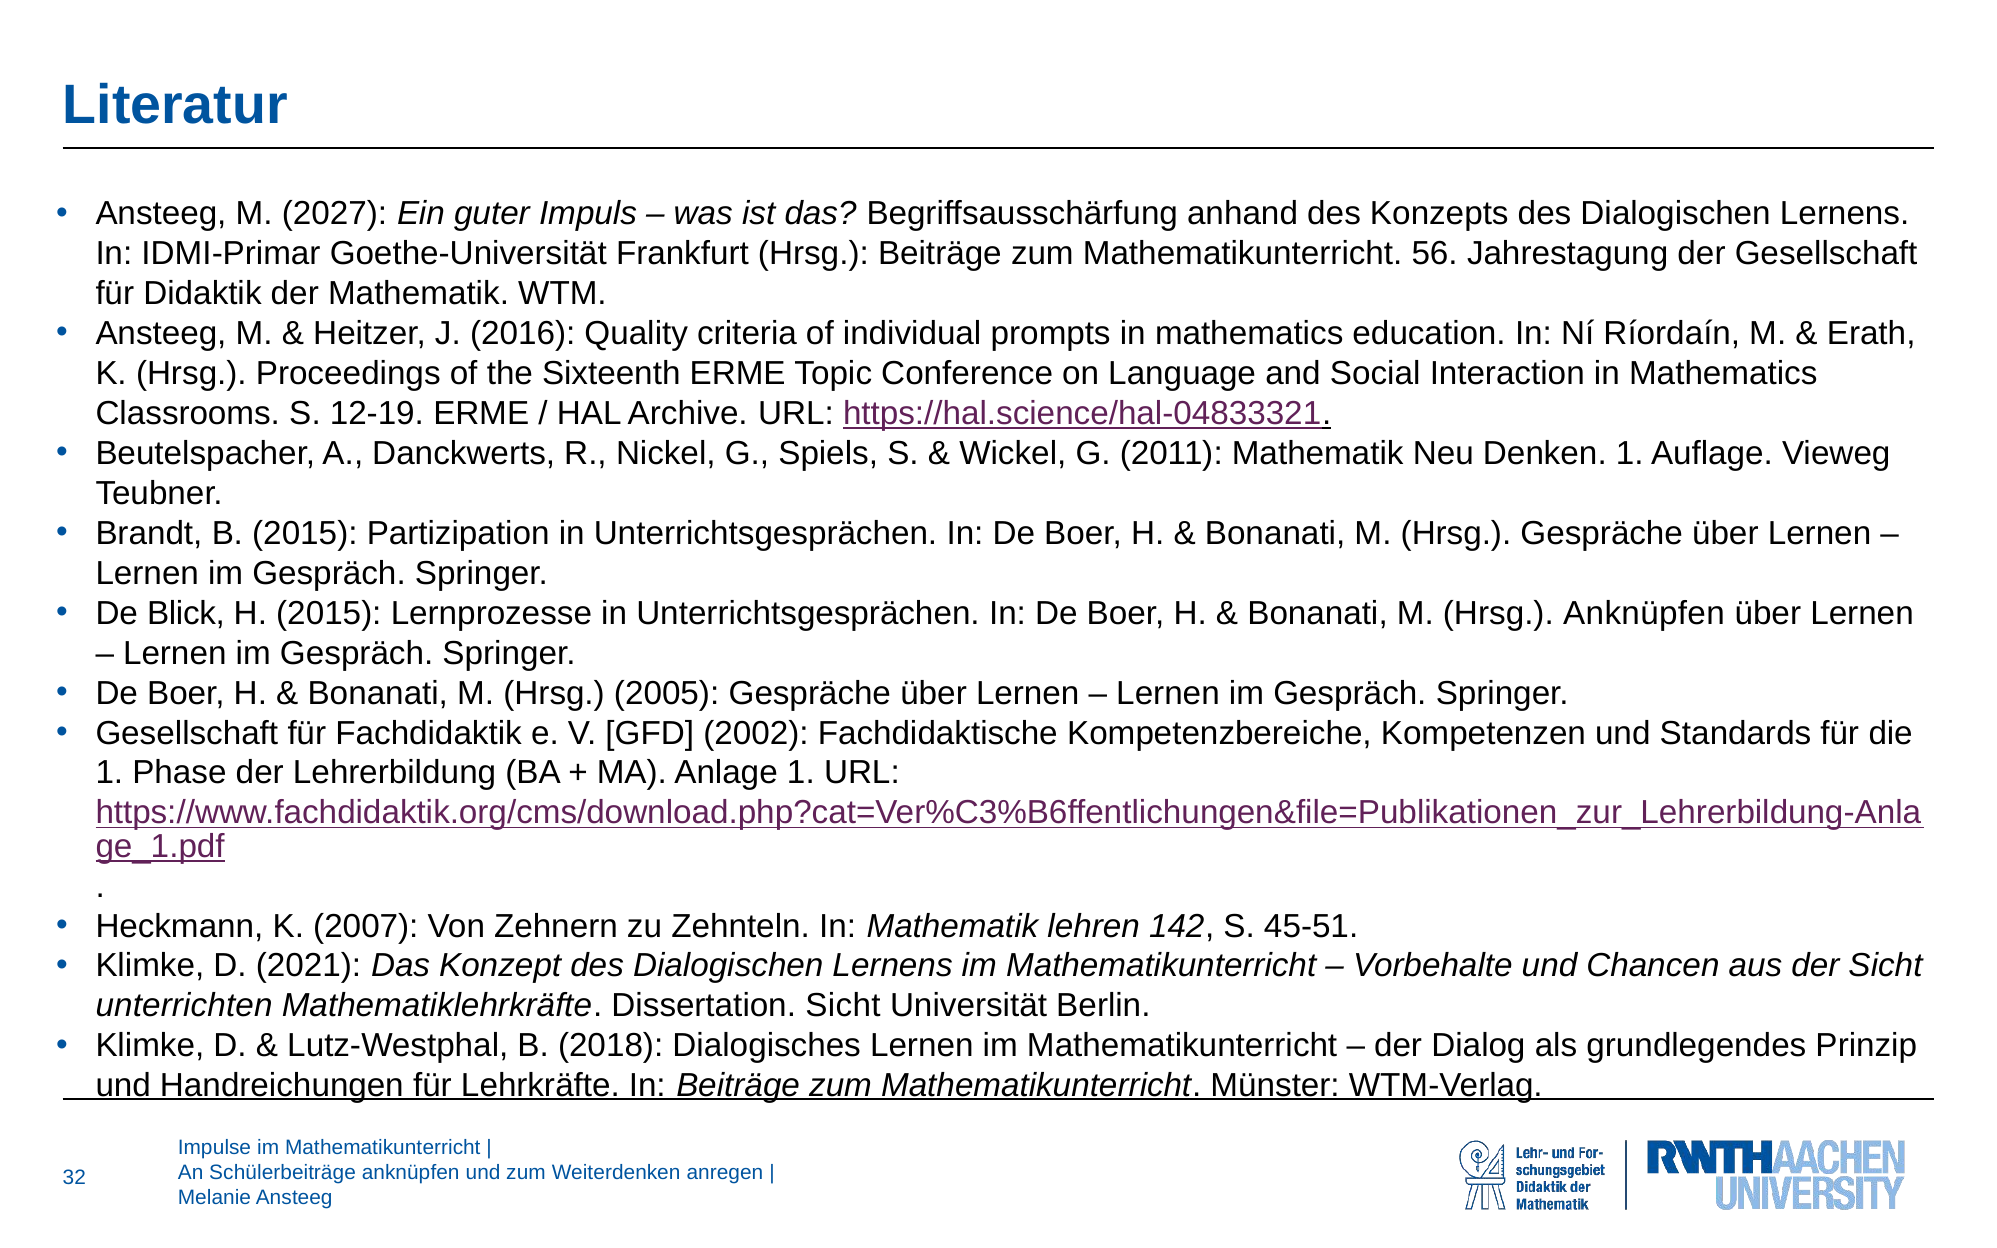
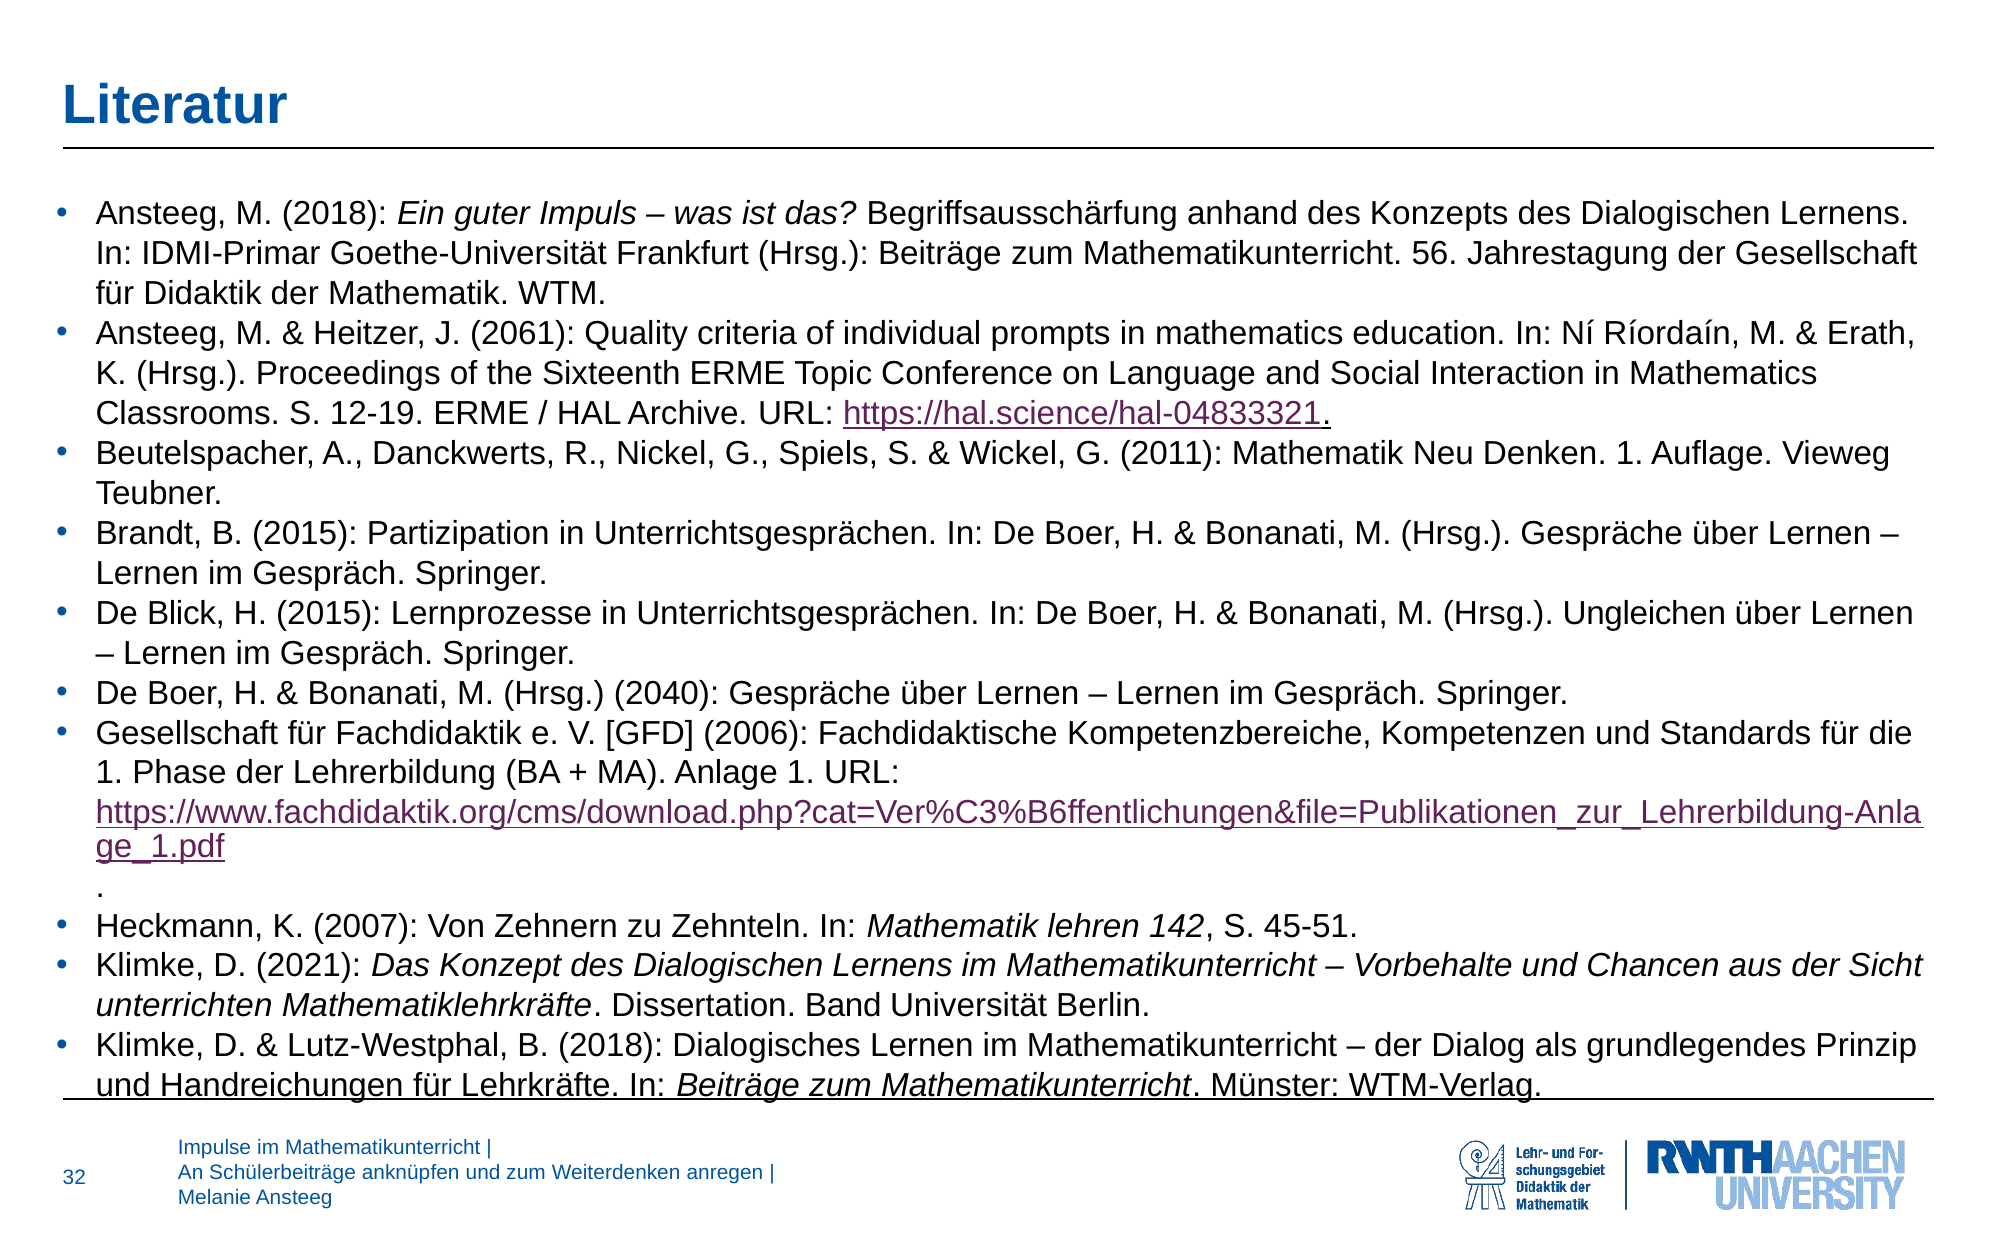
M 2027: 2027 -> 2018
2016: 2016 -> 2061
Hrsg Anknüpfen: Anknüpfen -> Ungleichen
2005: 2005 -> 2040
2002: 2002 -> 2006
Dissertation Sicht: Sicht -> Band
